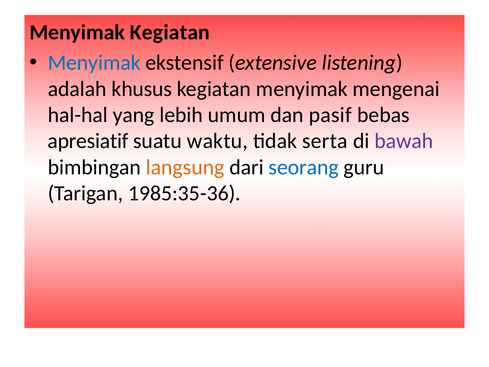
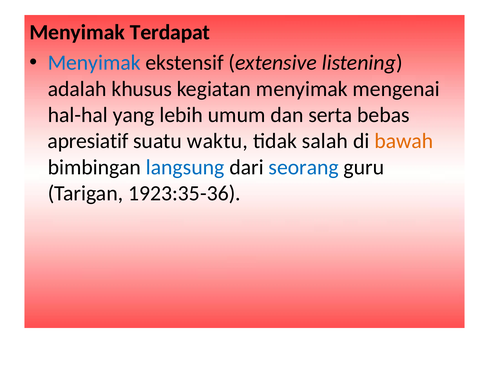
Menyimak Kegiatan: Kegiatan -> Terdapat
pasif: pasif -> serta
serta: serta -> salah
bawah colour: purple -> orange
langsung colour: orange -> blue
1985:35-36: 1985:35-36 -> 1923:35-36
